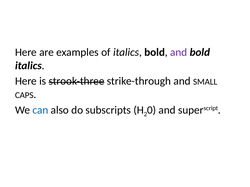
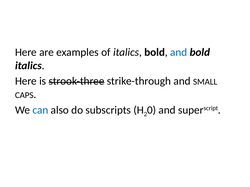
and at (179, 52) colour: purple -> blue
